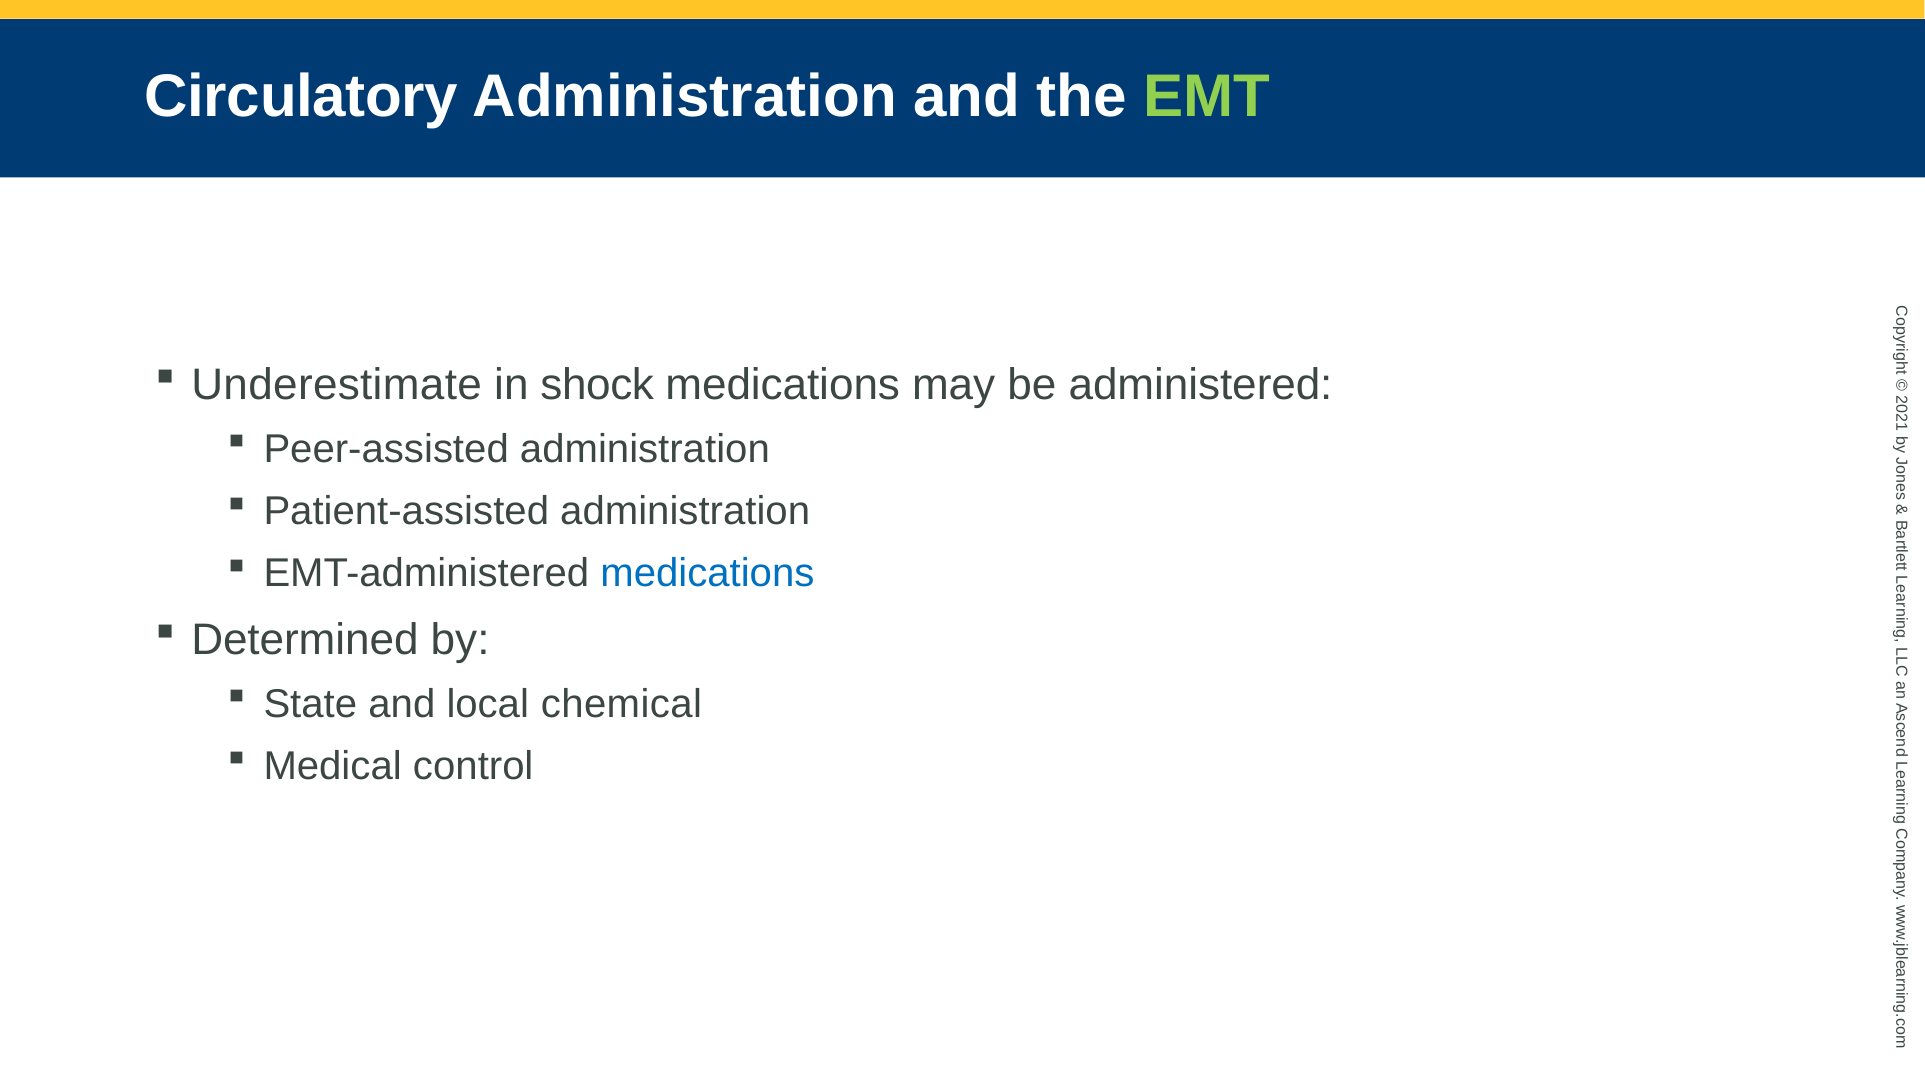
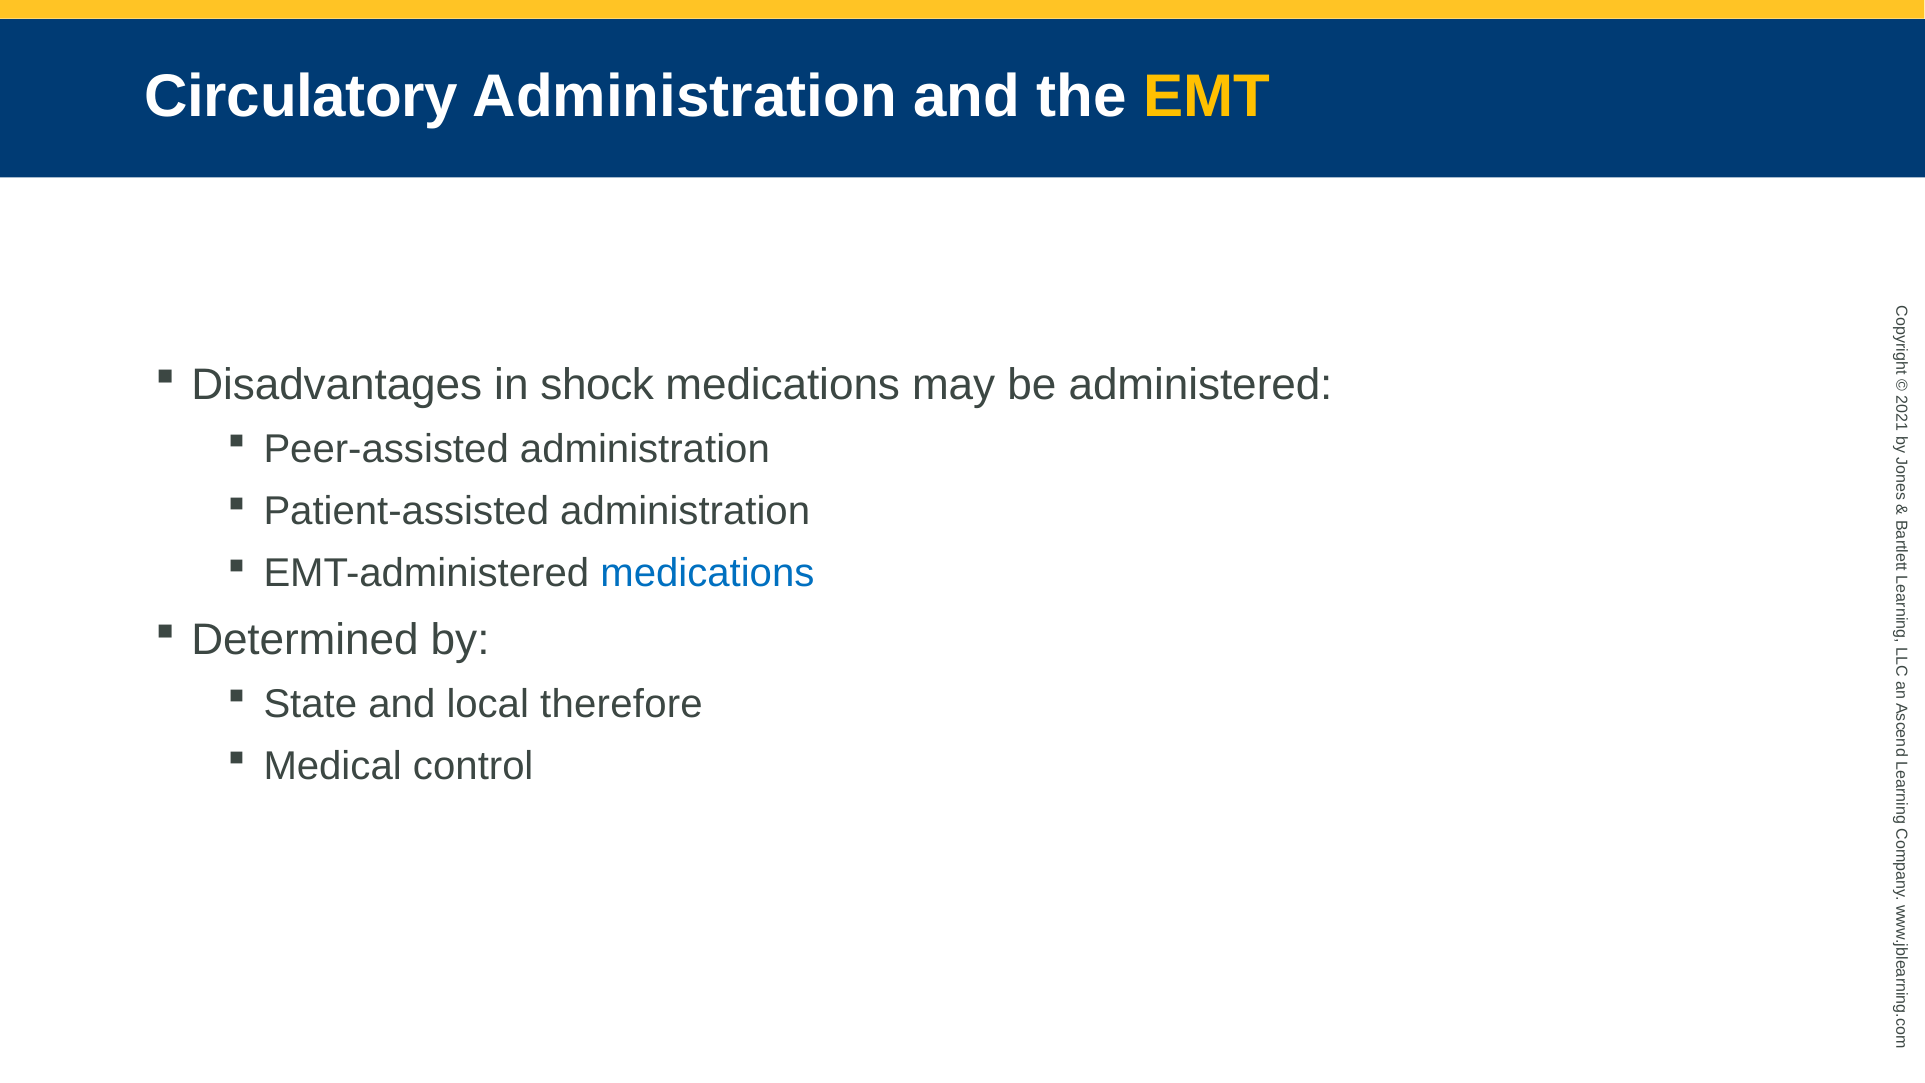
EMT colour: light green -> yellow
Underestimate: Underestimate -> Disadvantages
chemical: chemical -> therefore
